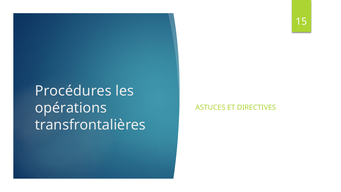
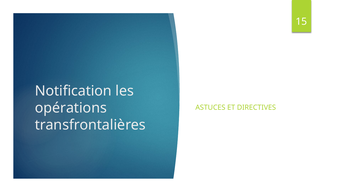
Procédures: Procédures -> Notification
